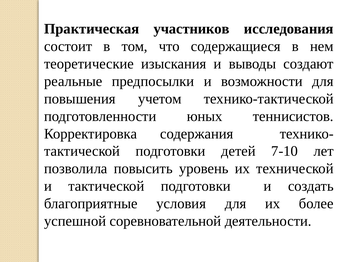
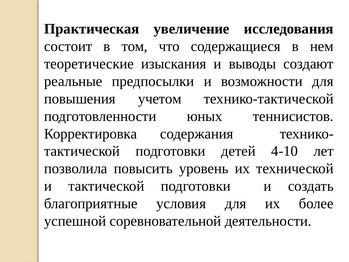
участников: участников -> увеличение
7-10: 7-10 -> 4-10
